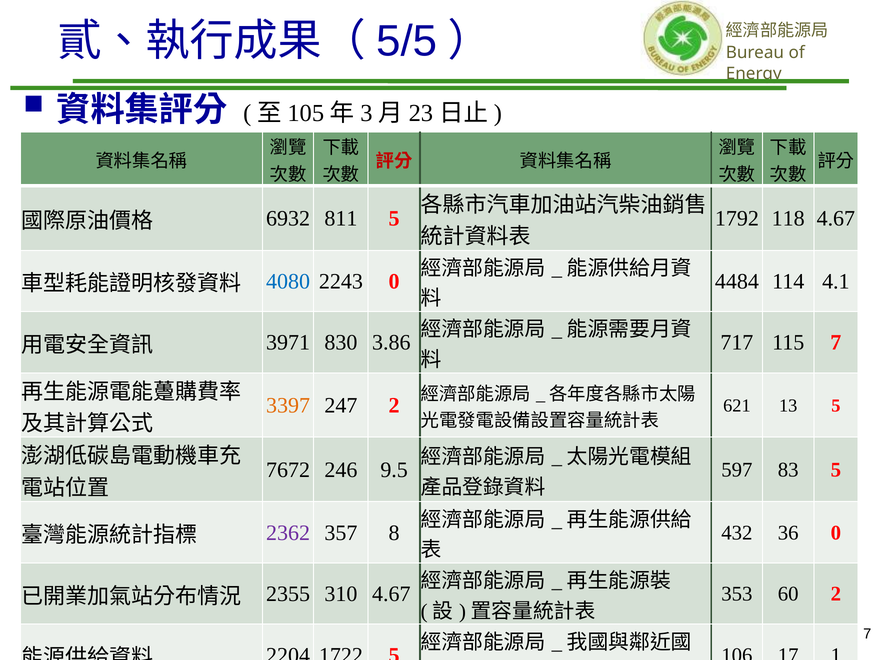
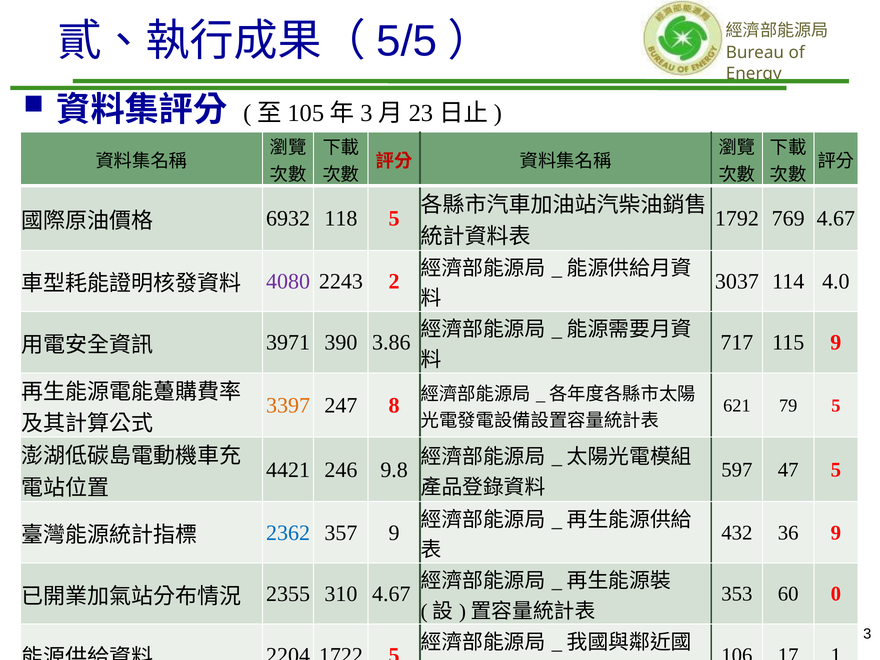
118: 118 -> 769
811: 811 -> 118
4484: 4484 -> 3037
4.1: 4.1 -> 4.0
4080 colour: blue -> purple
2243 0: 0 -> 2
115 7: 7 -> 9
830: 830 -> 390
247 2: 2 -> 8
13: 13 -> 79
7672: 7672 -> 4421
9.5: 9.5 -> 9.8
83: 83 -> 47
36 0: 0 -> 9
2362 colour: purple -> blue
357 8: 8 -> 9
2 at (836, 594): 2 -> 0
7 at (867, 634): 7 -> 3
